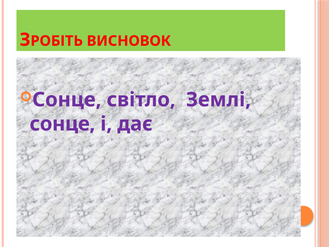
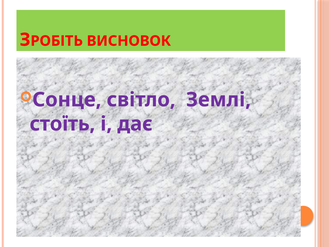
сонце at (62, 124): сонце -> стоїть
